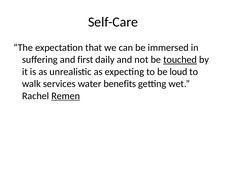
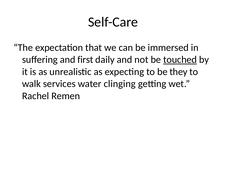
loud: loud -> they
benefits: benefits -> clinging
Remen underline: present -> none
